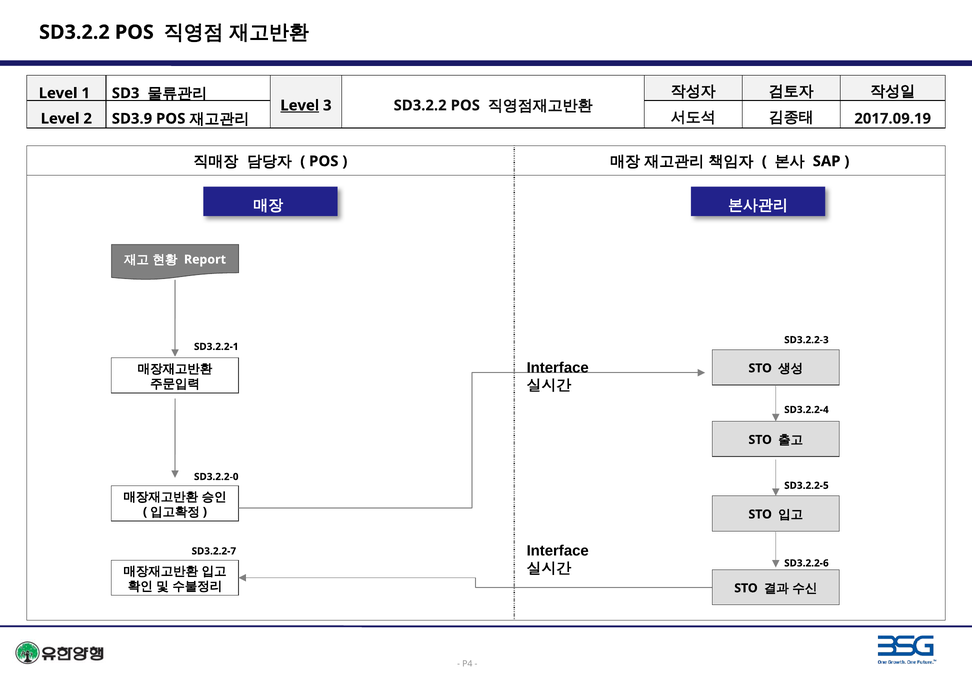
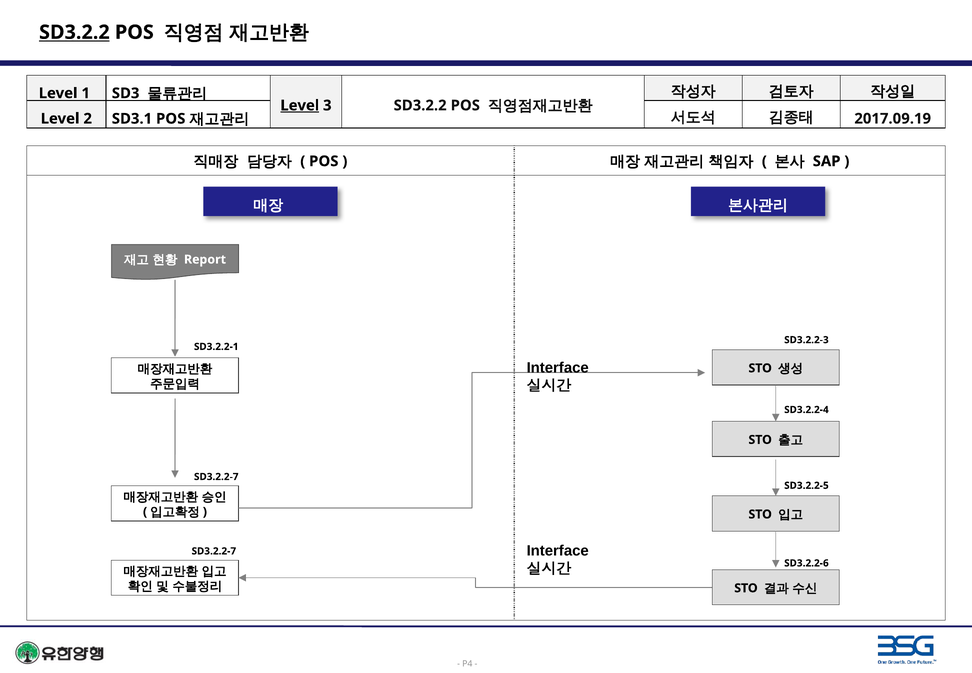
SD3.2.2 at (74, 32) underline: none -> present
SD3.9: SD3.9 -> SD3.1
SD3.2.2-0 at (216, 477): SD3.2.2-0 -> SD3.2.2-7
